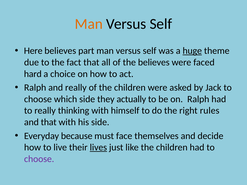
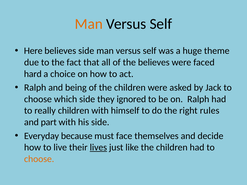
believes part: part -> side
huge underline: present -> none
and really: really -> being
actually: actually -> ignored
really thinking: thinking -> children
and that: that -> part
choose at (39, 159) colour: purple -> orange
